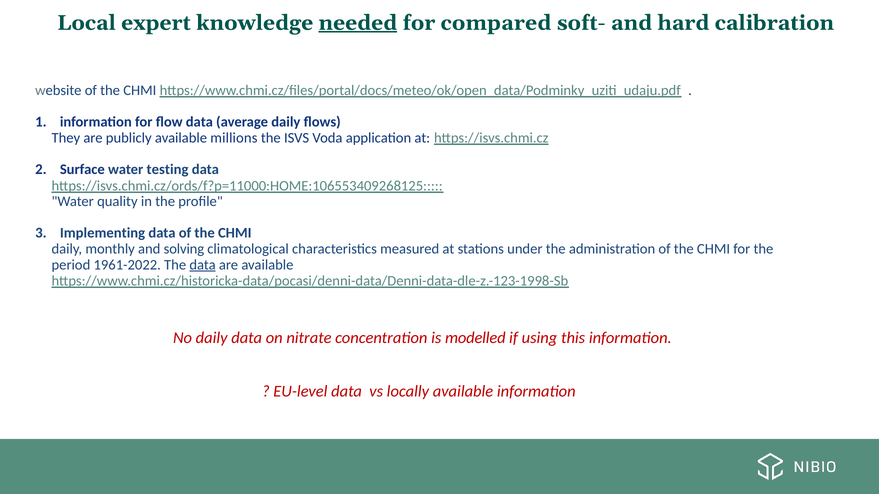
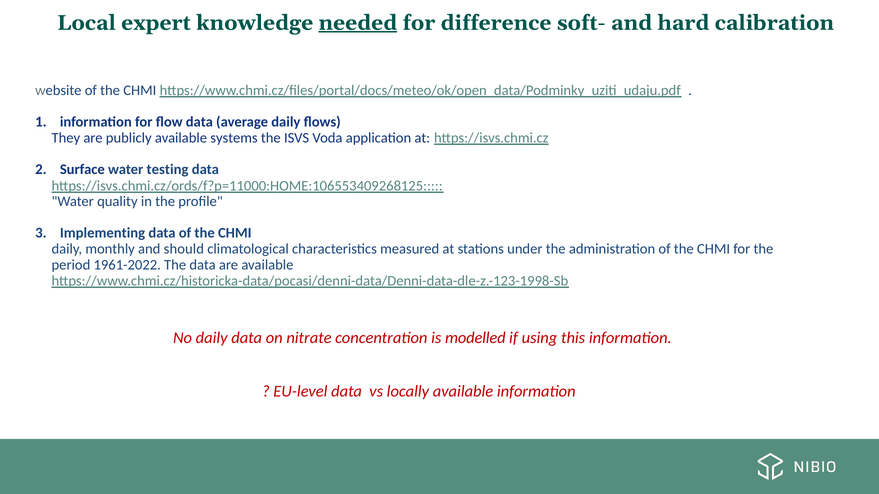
compared: compared -> difference
millions: millions -> systems
solving: solving -> should
data at (203, 265) underline: present -> none
